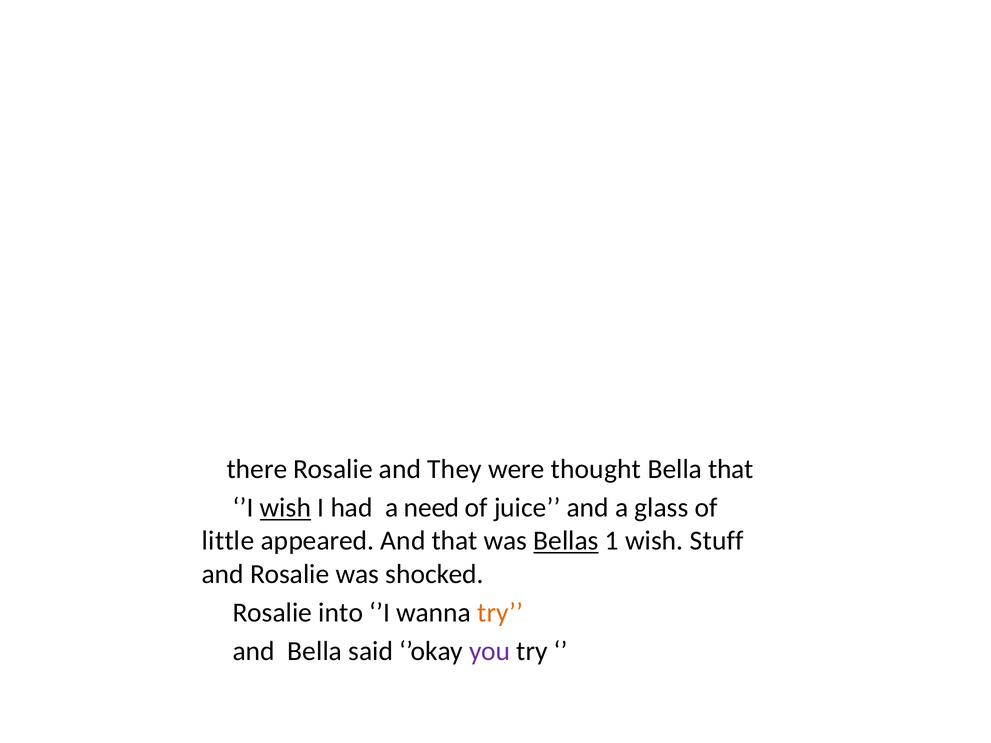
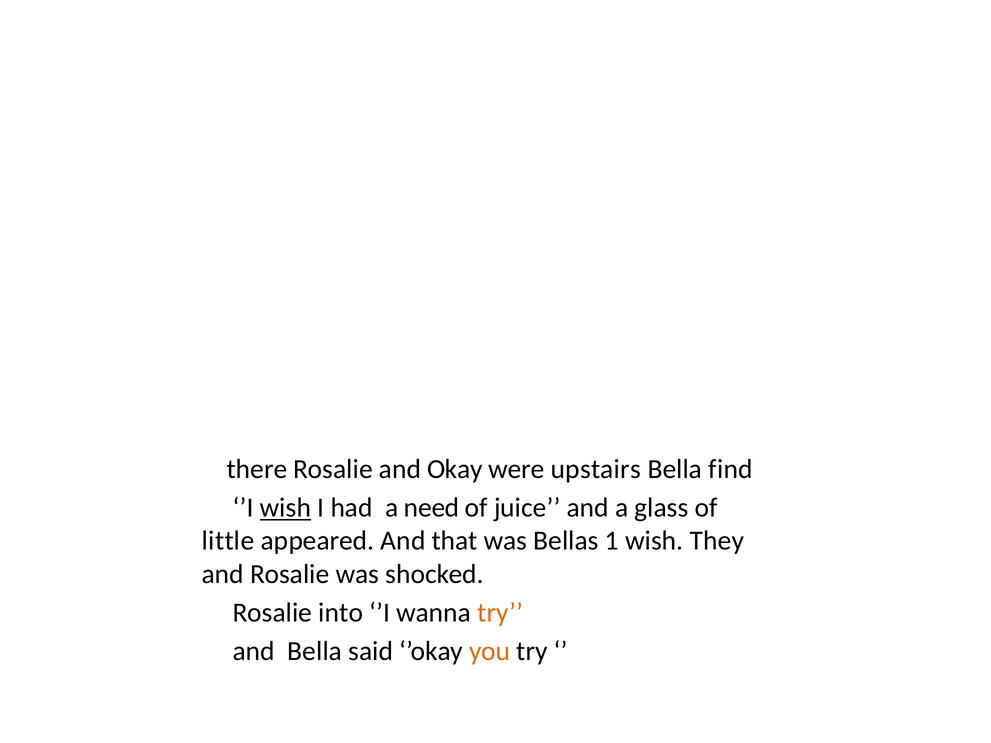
They: They -> Okay
thought: thought -> upstairs
Bella that: that -> find
Bellas underline: present -> none
Stuff: Stuff -> They
you colour: purple -> orange
